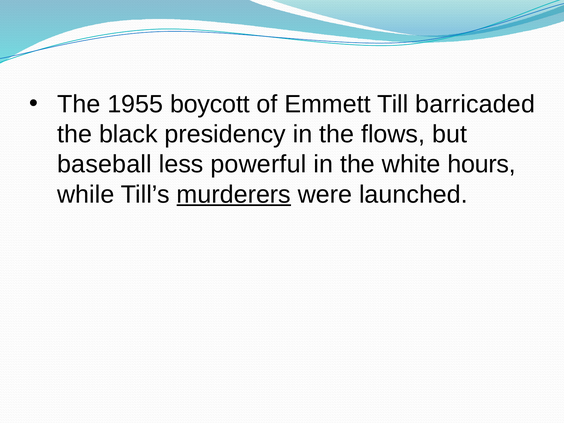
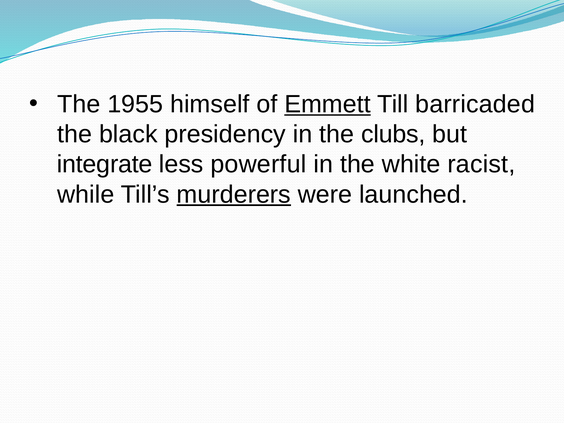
boycott: boycott -> himself
Emmett underline: none -> present
flows: flows -> clubs
baseball: baseball -> integrate
hours: hours -> racist
